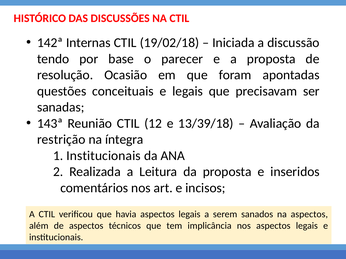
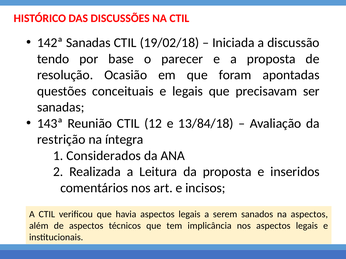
142ª Internas: Internas -> Sanadas
13/39/18: 13/39/18 -> 13/84/18
Institucionais at (104, 156): Institucionais -> Considerados
